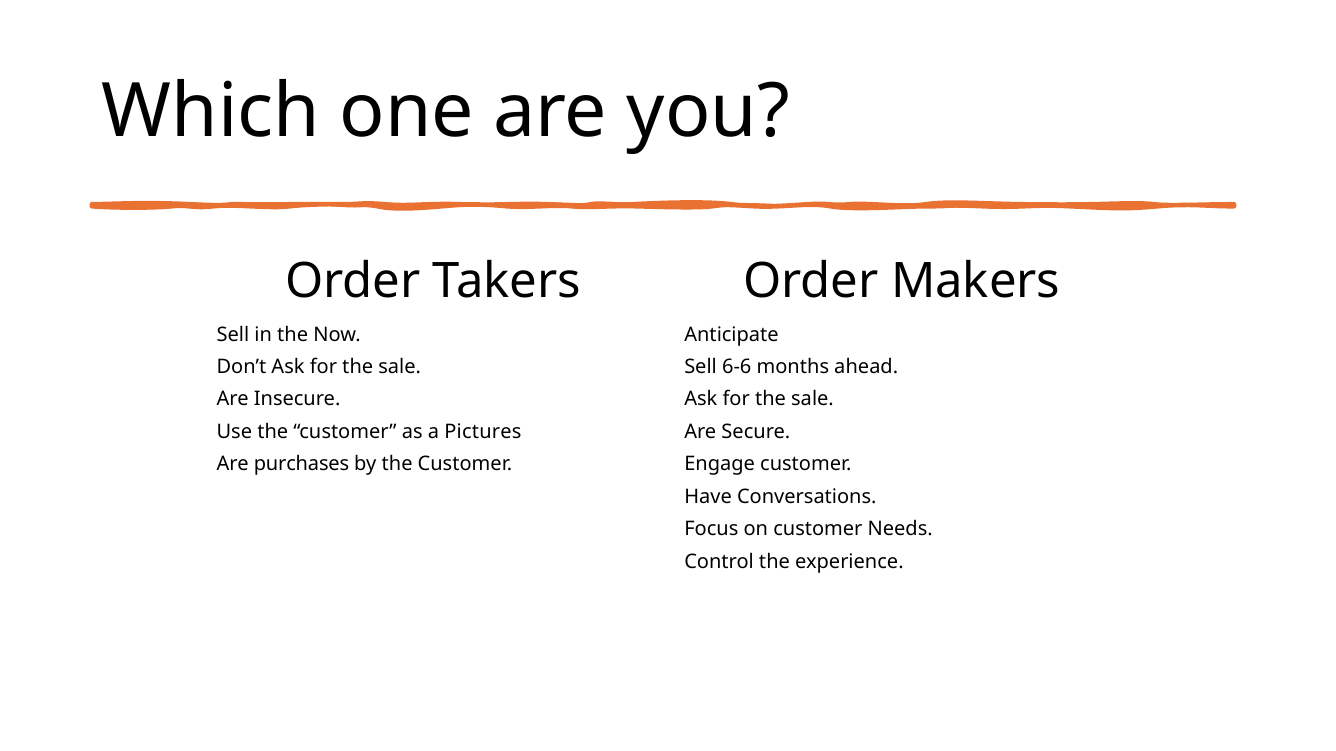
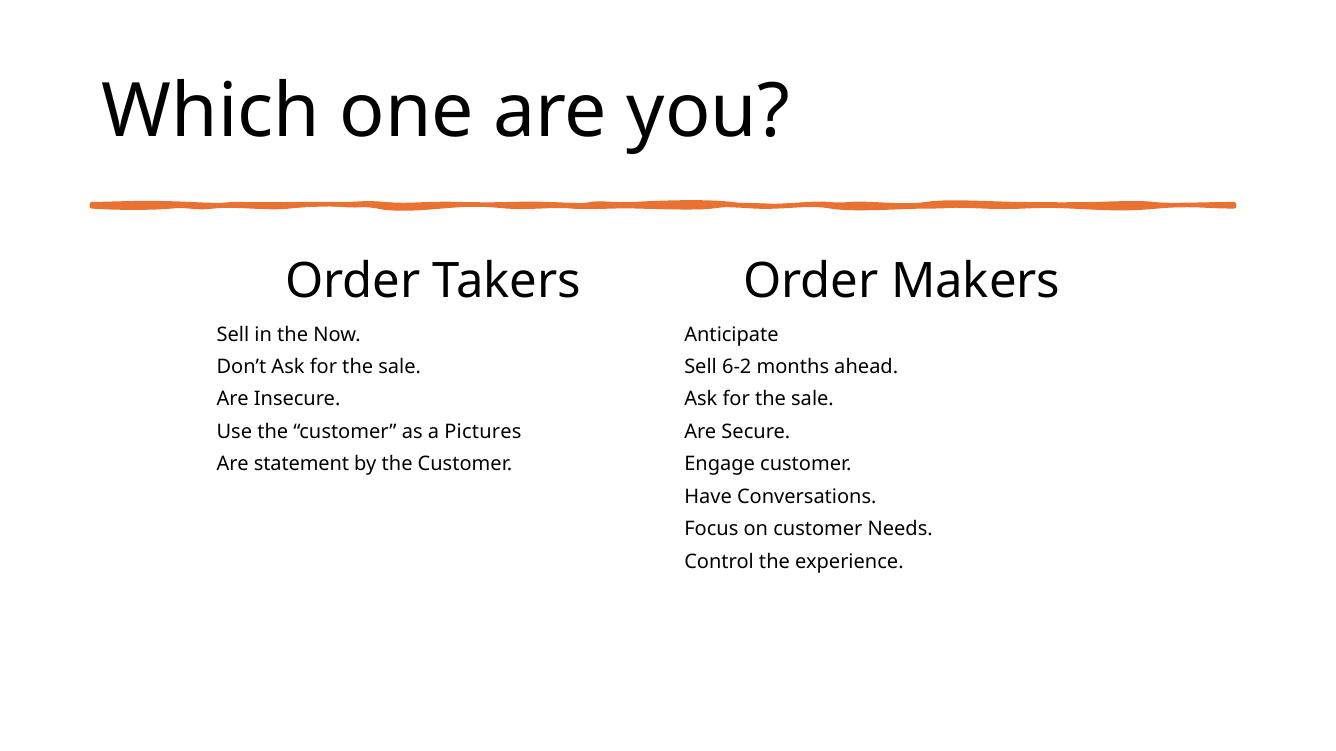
6-6: 6-6 -> 6-2
purchases: purchases -> statement
